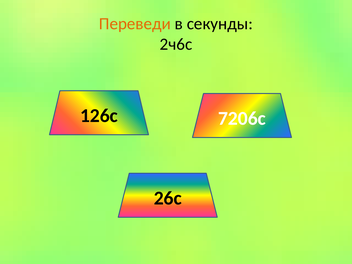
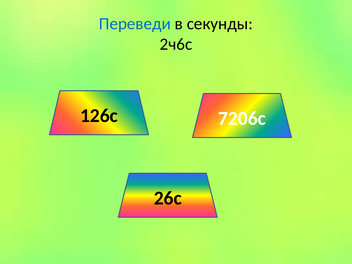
Переведи colour: orange -> blue
